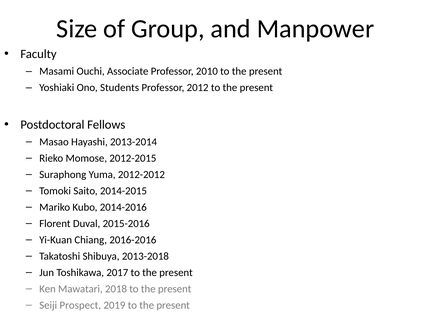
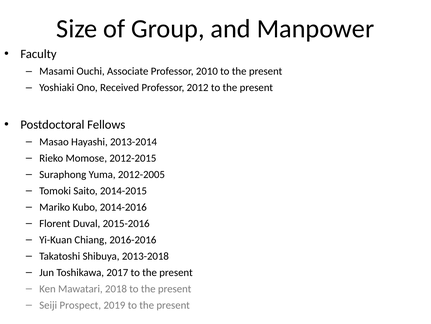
Students: Students -> Received
2012-2012: 2012-2012 -> 2012-2005
